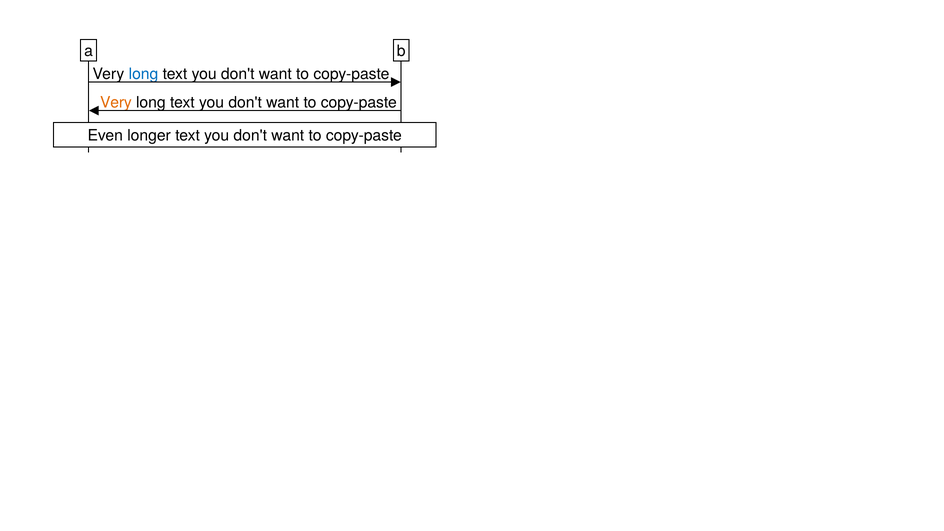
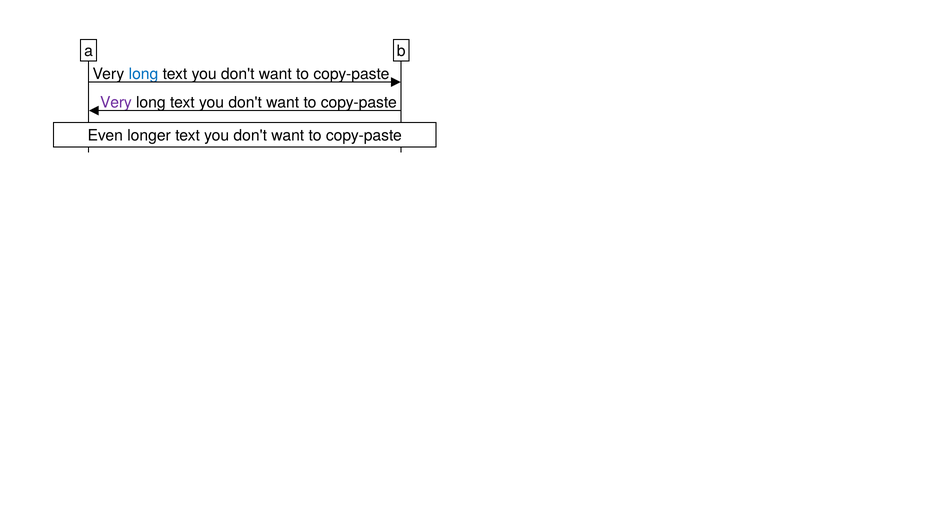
Very at (116, 102) colour: orange -> purple
